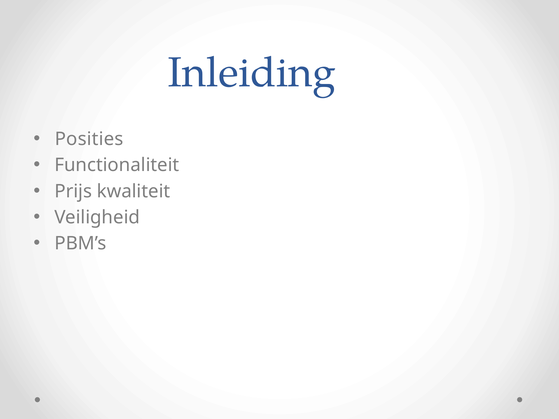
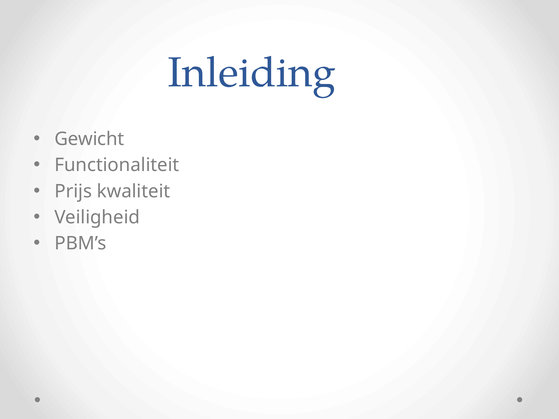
Posities: Posities -> Gewicht
